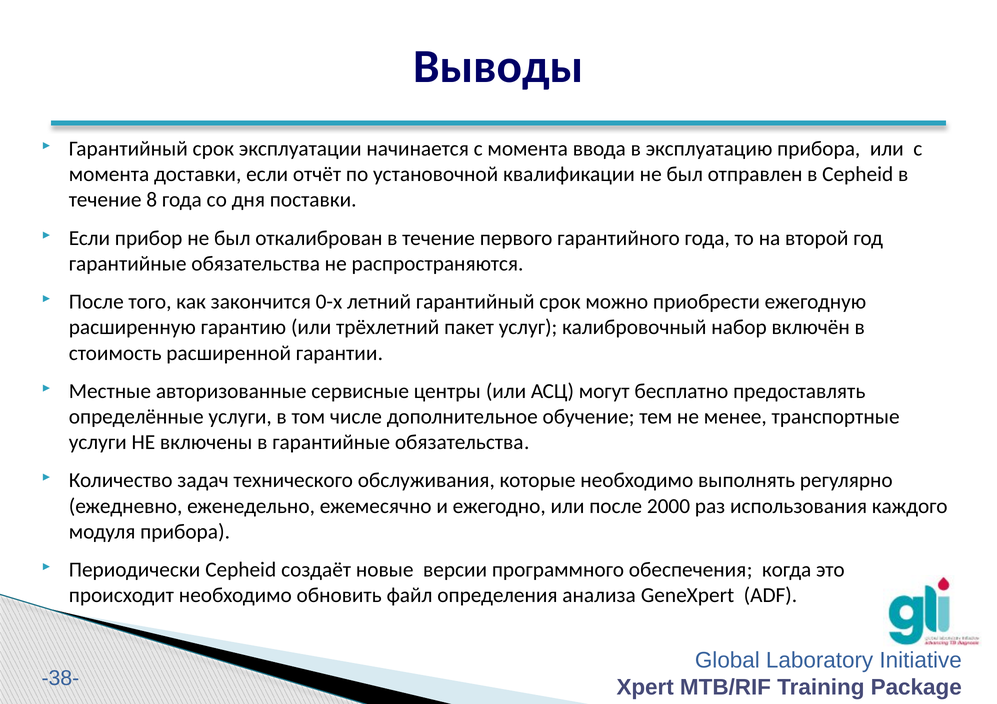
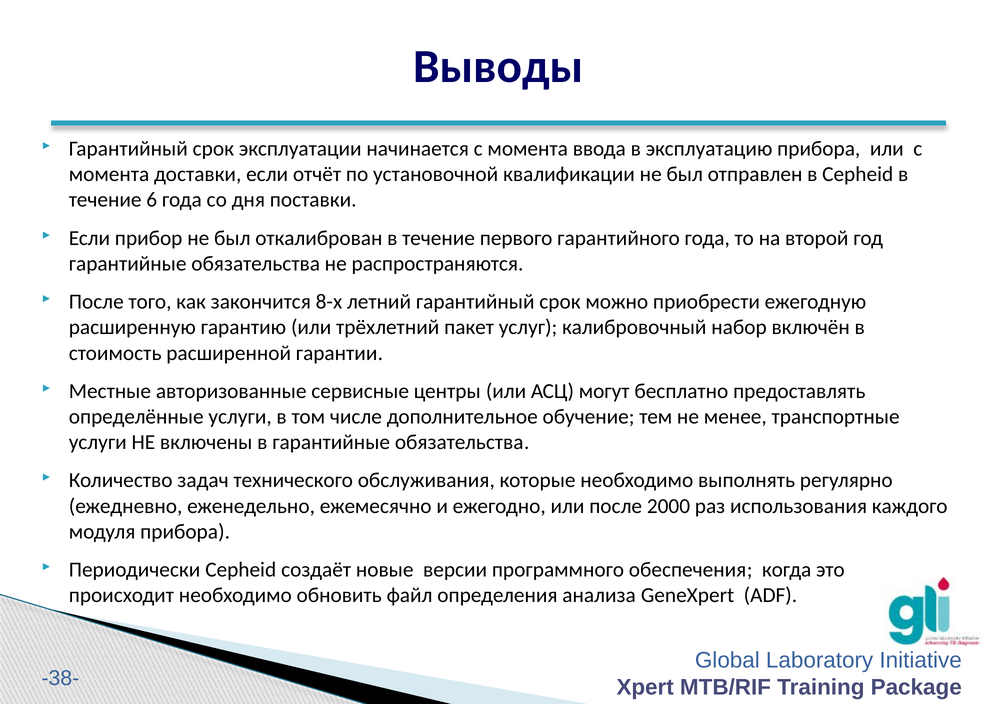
8: 8 -> 6
0-х: 0-х -> 8-х
